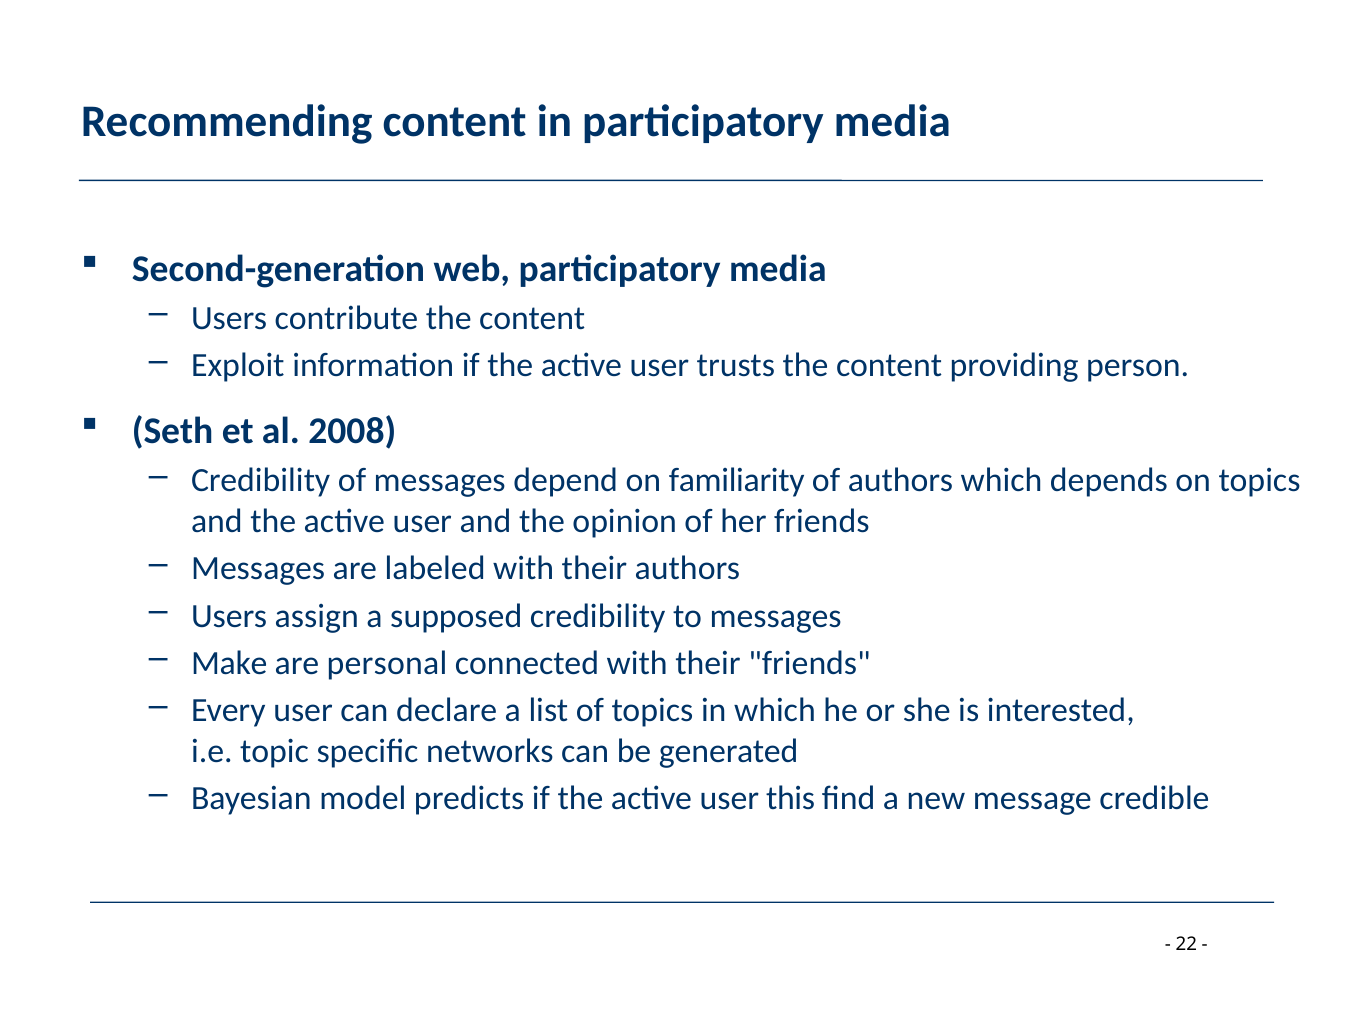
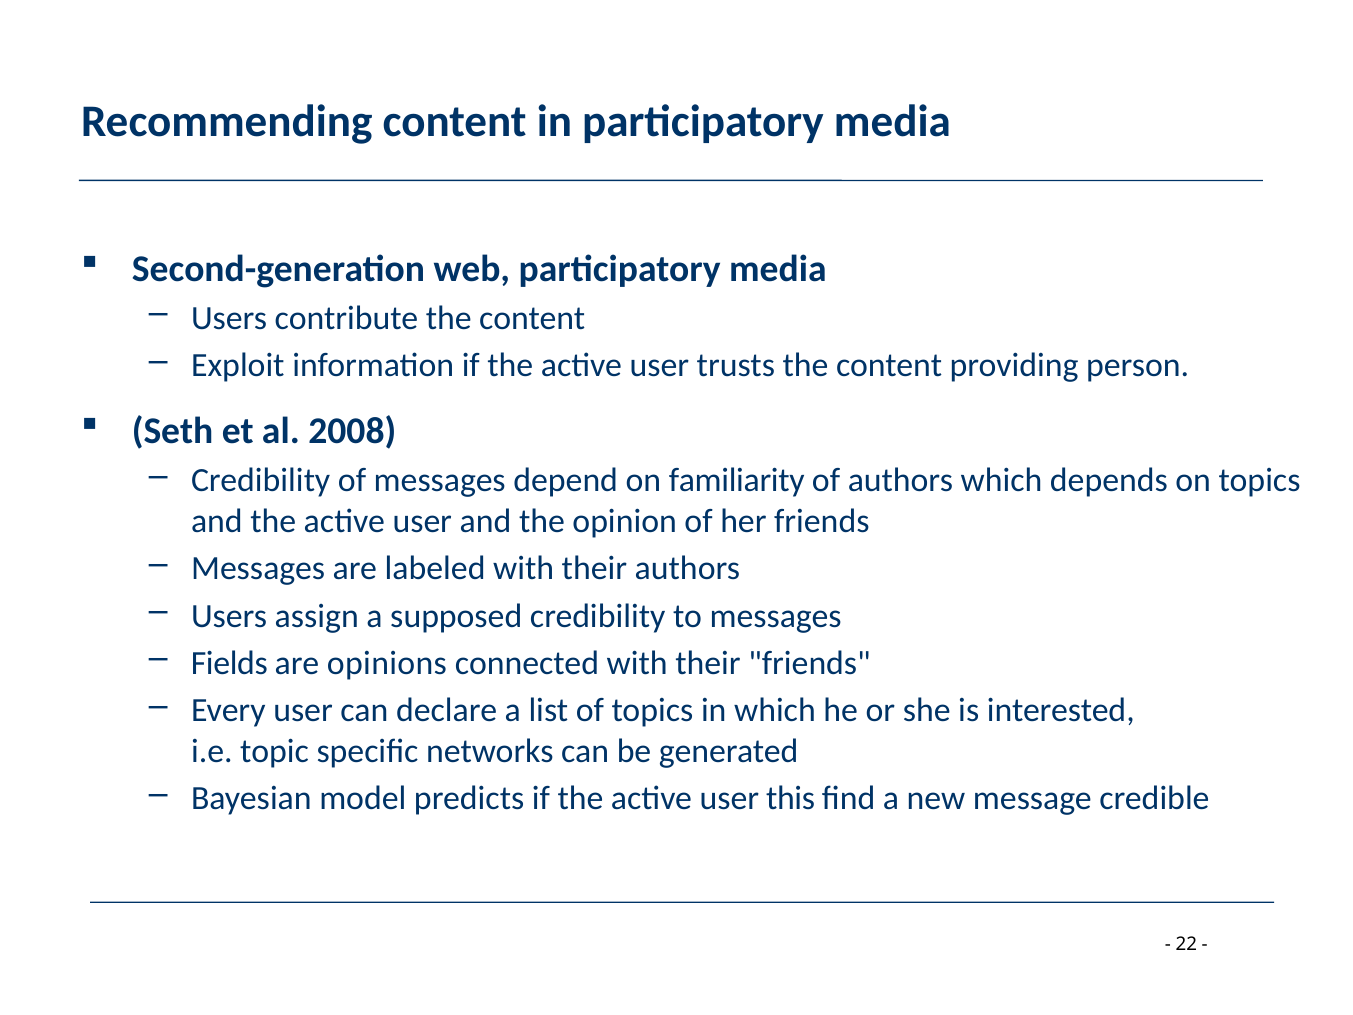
Make: Make -> Fields
personal: personal -> opinions
